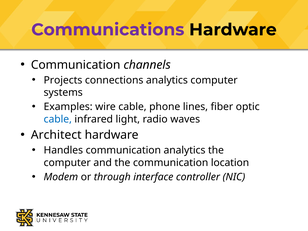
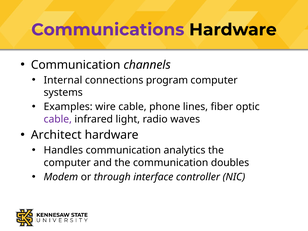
Projects: Projects -> Internal
connections analytics: analytics -> program
cable at (58, 119) colour: blue -> purple
location: location -> doubles
